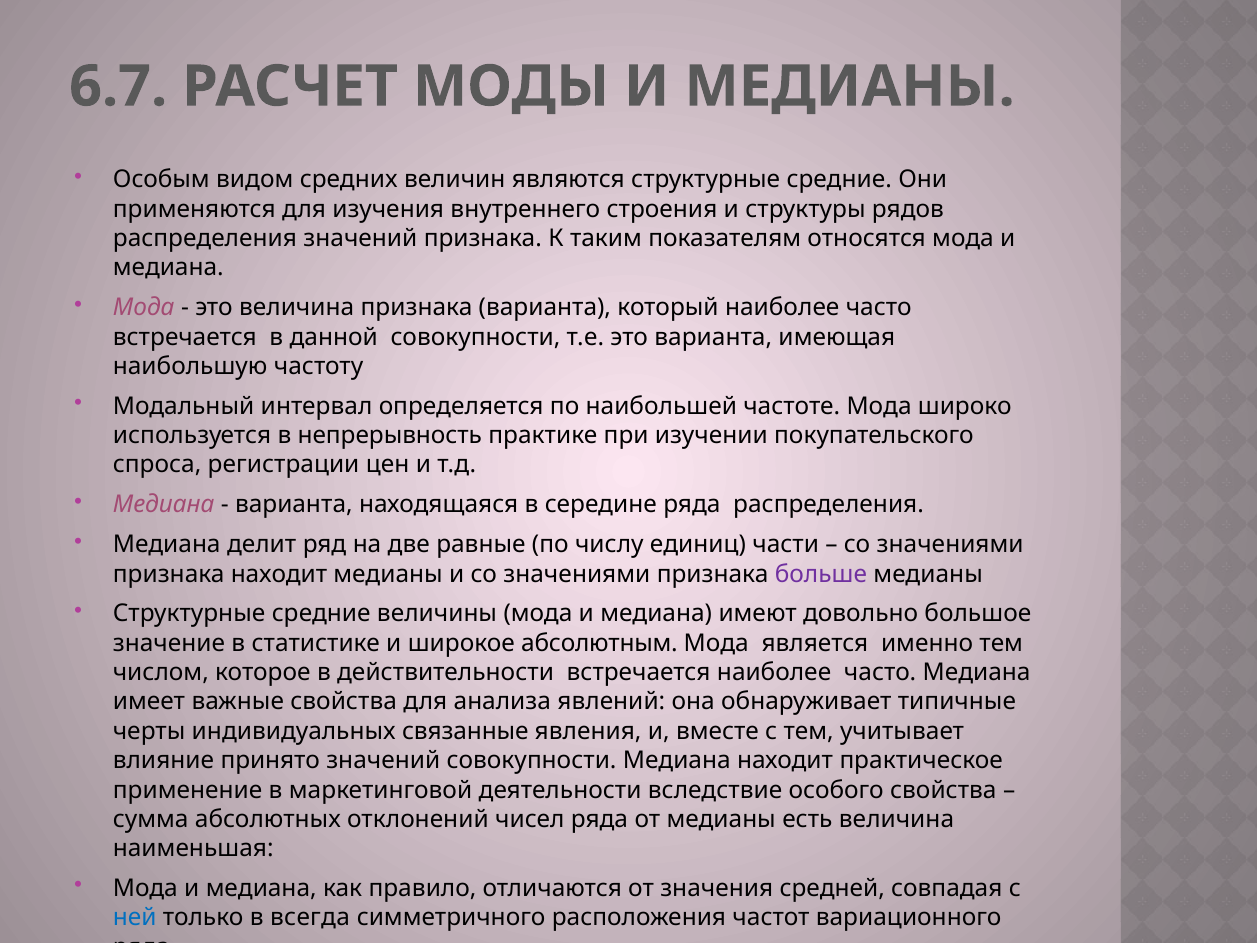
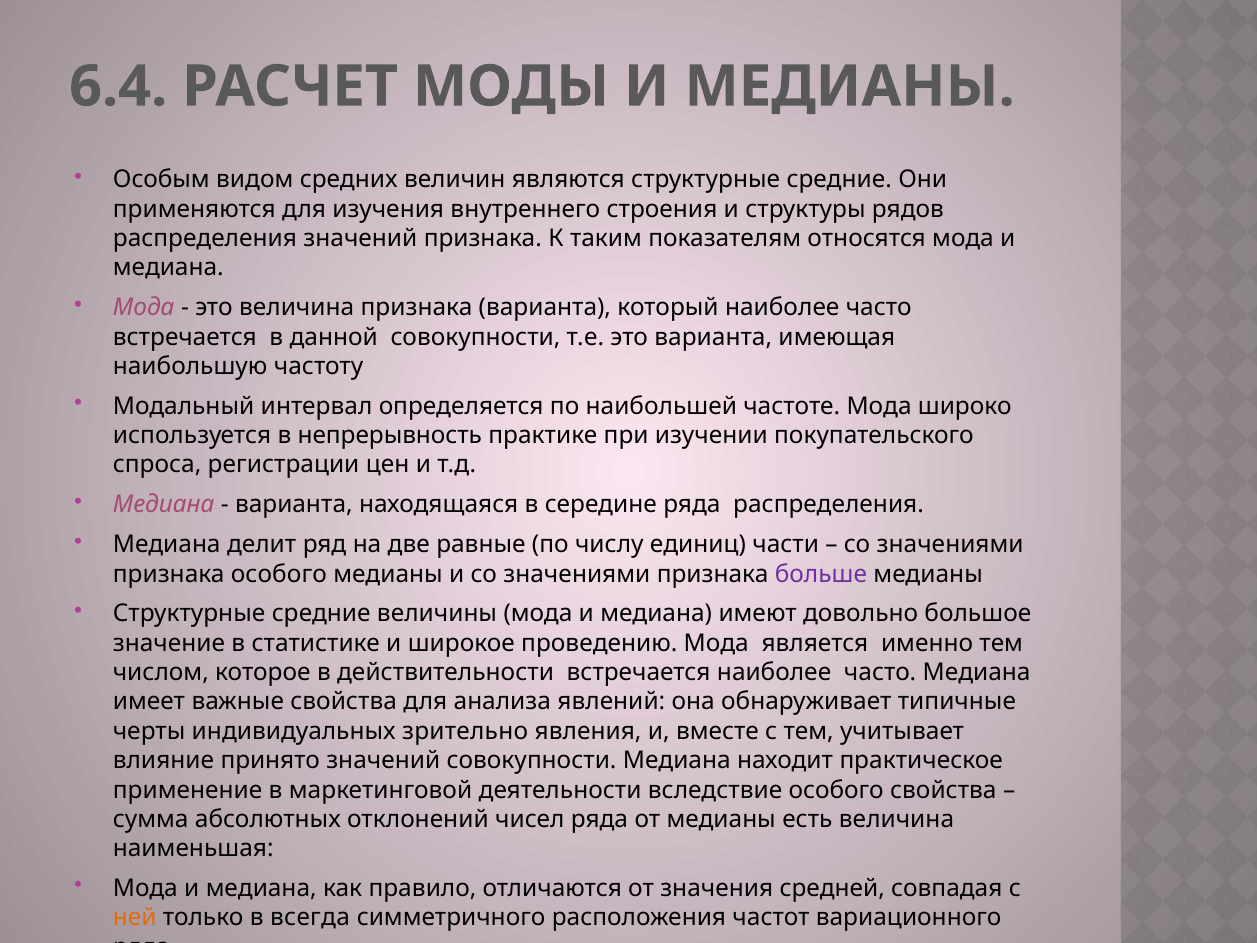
6.7: 6.7 -> 6.4
признака находит: находит -> особого
абсолютным: абсолютным -> проведению
связанные: связанные -> зрительно
ней colour: blue -> orange
